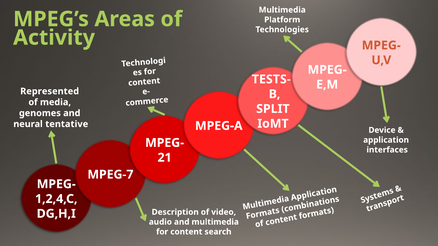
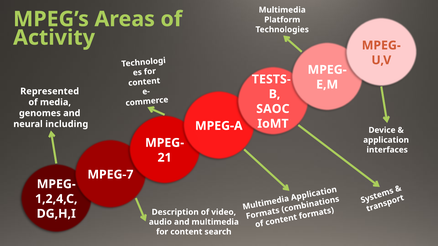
SPLIT: SPLIT -> SAOC
tentative: tentative -> including
